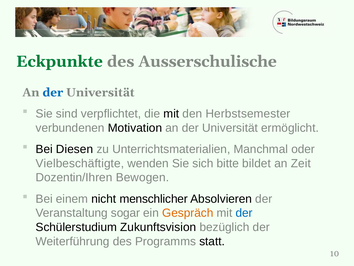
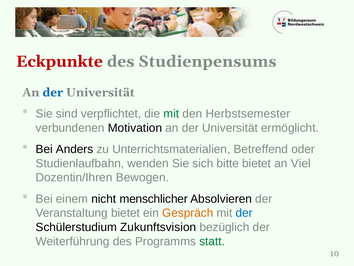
Eckpunkte colour: green -> red
Ausserschulische: Ausserschulische -> Studienpensums
mit at (171, 114) colour: black -> green
Diesen: Diesen -> Anders
Manchmal: Manchmal -> Betreffend
Vielbeschäftigte: Vielbeschäftigte -> Studienlaufbahn
bitte bildet: bildet -> bietet
Zeit: Zeit -> Viel
Veranstaltung sogar: sogar -> bietet
statt colour: black -> green
